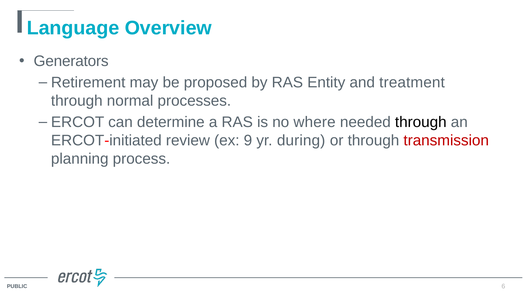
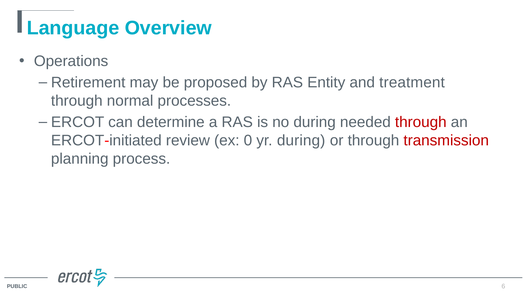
Generators: Generators -> Operations
no where: where -> during
through at (421, 122) colour: black -> red
9: 9 -> 0
